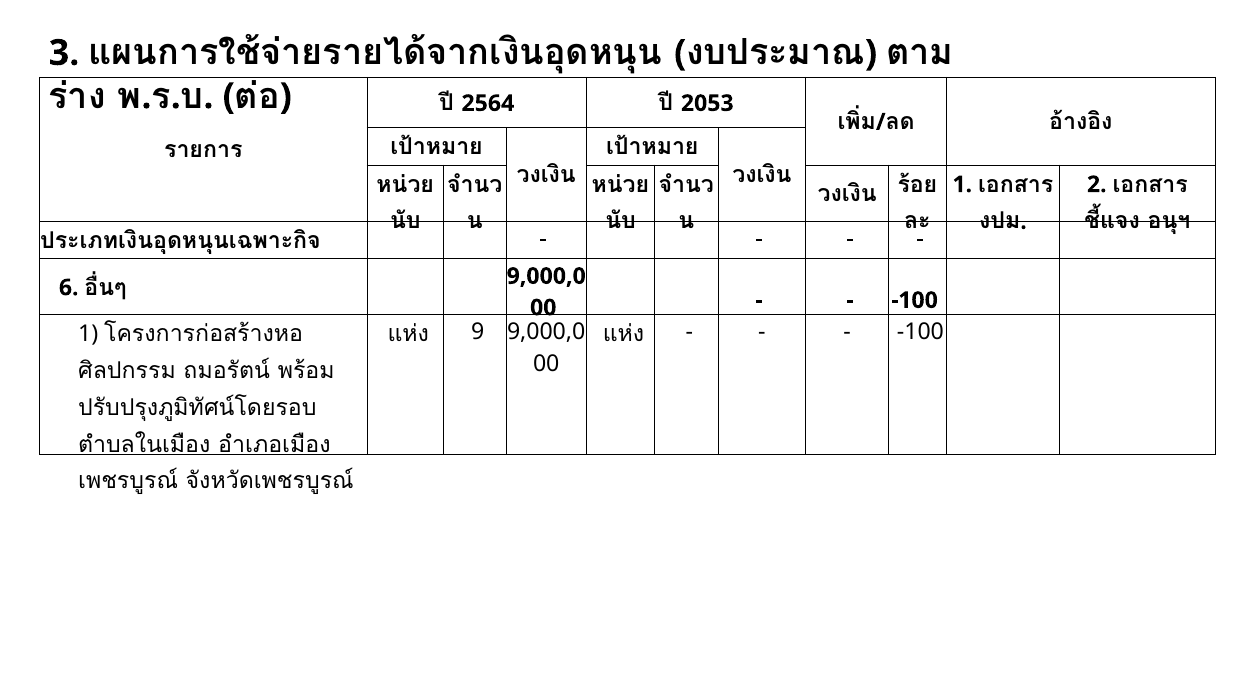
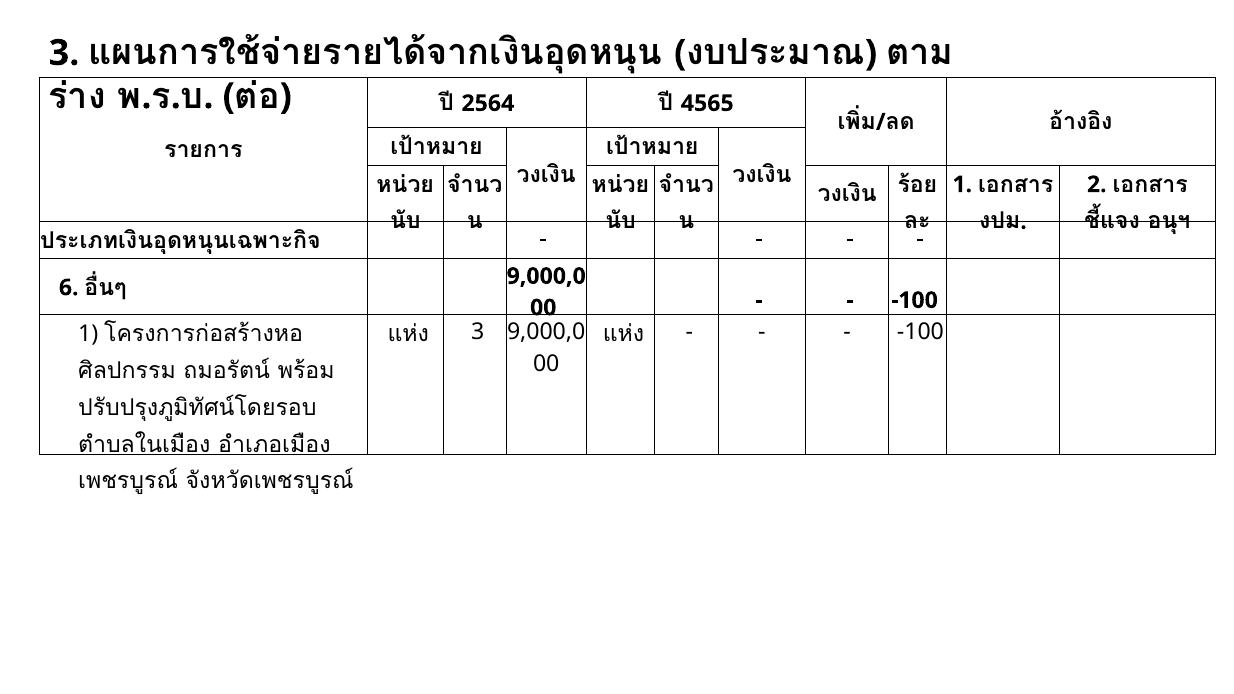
2053: 2053 -> 4565
9 at (478, 332): 9 -> 3
